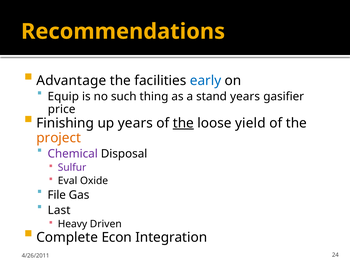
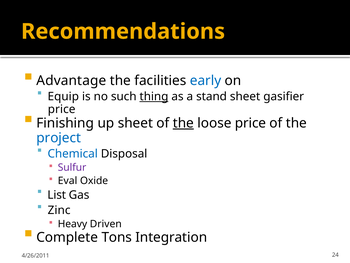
thing underline: none -> present
stand years: years -> sheet
up years: years -> sheet
loose yield: yield -> price
project colour: orange -> blue
Chemical colour: purple -> blue
File: File -> List
Last: Last -> Zinc
Econ: Econ -> Tons
